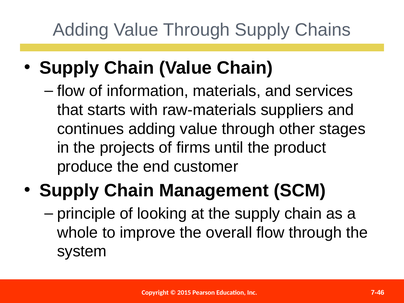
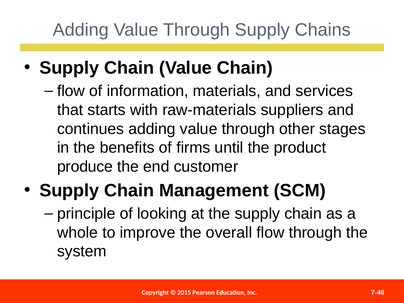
projects: projects -> benefits
